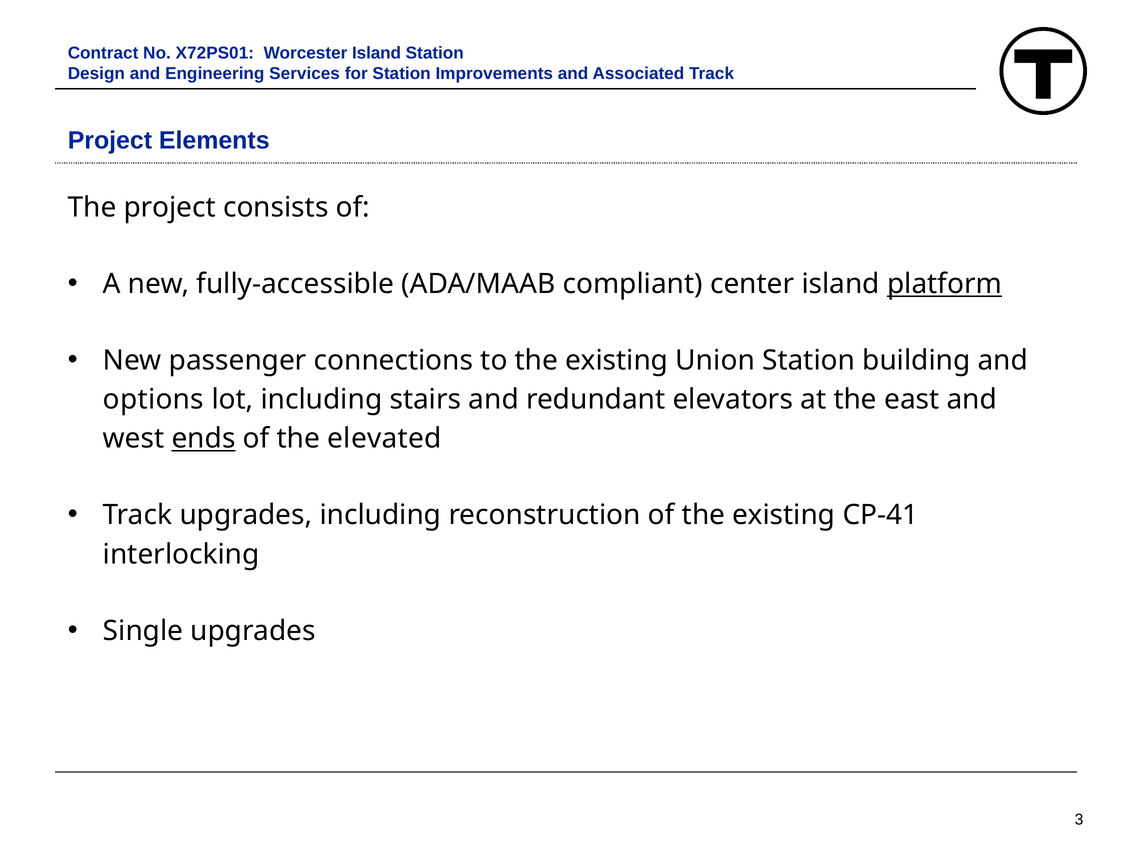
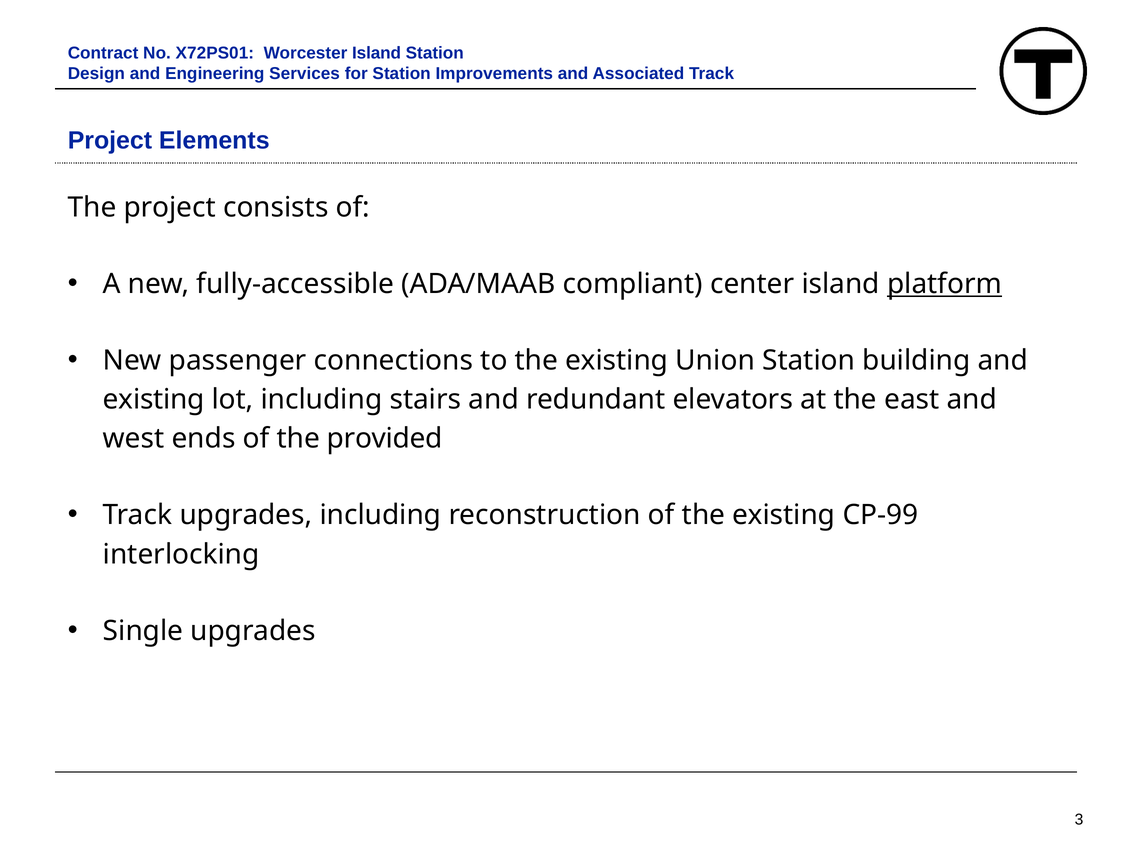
options at (153, 399): options -> existing
ends underline: present -> none
elevated: elevated -> provided
CP-41: CP-41 -> CP-99
